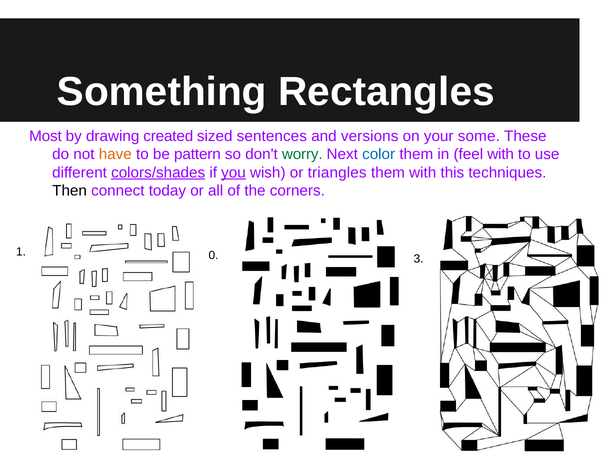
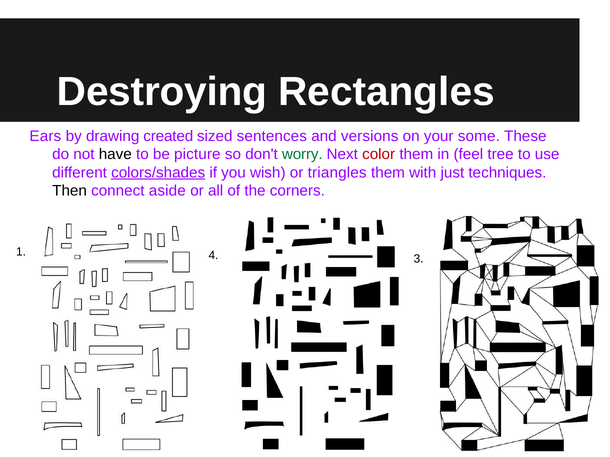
Something: Something -> Destroying
Most: Most -> Ears
have colour: orange -> black
pattern: pattern -> picture
color colour: blue -> red
feel with: with -> tree
you underline: present -> none
this: this -> just
today: today -> aside
0: 0 -> 4
